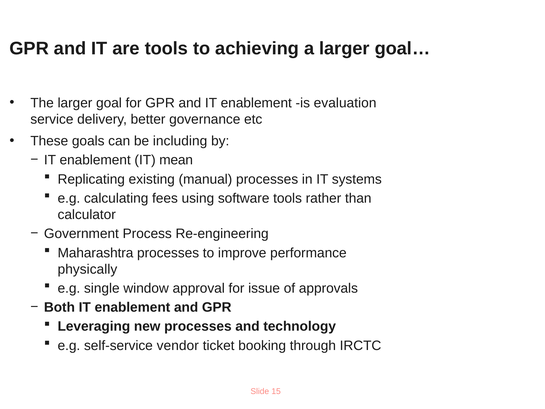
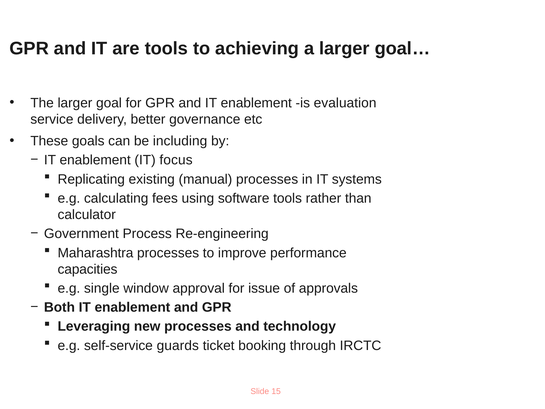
mean: mean -> focus
physically: physically -> capacities
vendor: vendor -> guards
